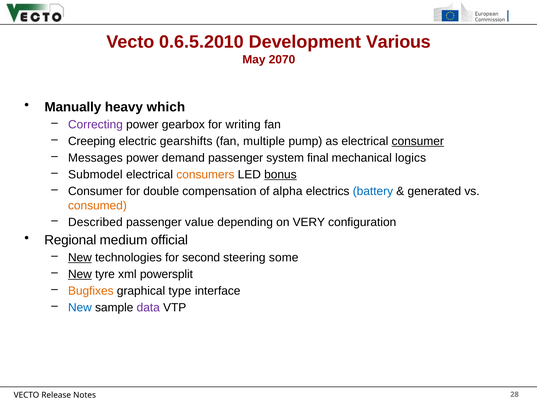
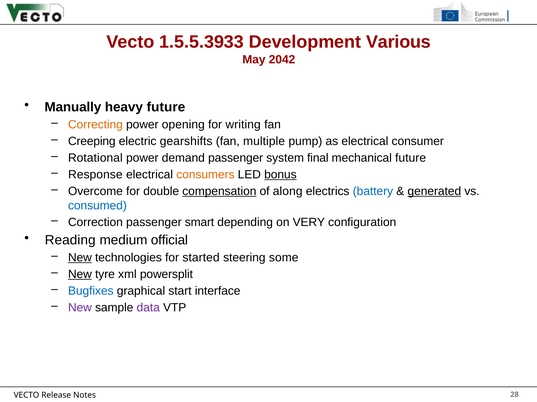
0.6.5.2010: 0.6.5.2010 -> 1.5.5.3933
2070: 2070 -> 2042
heavy which: which -> future
Correcting colour: purple -> orange
gearbox: gearbox -> opening
consumer at (418, 142) underline: present -> none
Messages: Messages -> Rotational
mechanical logics: logics -> future
Submodel: Submodel -> Response
Consumer at (95, 192): Consumer -> Overcome
compensation underline: none -> present
alpha: alpha -> along
generated underline: none -> present
consumed colour: orange -> blue
Described: Described -> Correction
value: value -> smart
Regional: Regional -> Reading
second: second -> started
Bugfixes colour: orange -> blue
type: type -> start
New at (80, 308) colour: blue -> purple
